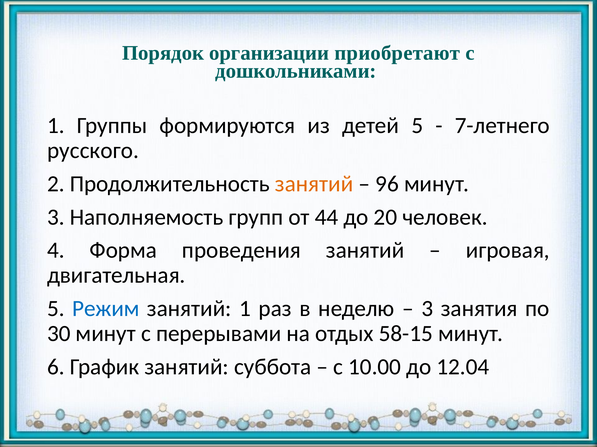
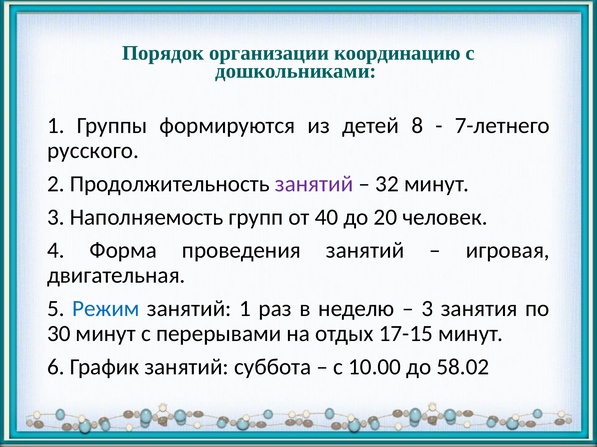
приобретают: приобретают -> координацию
детей 5: 5 -> 8
занятий at (314, 184) colour: orange -> purple
96: 96 -> 32
44: 44 -> 40
58-15: 58-15 -> 17-15
12.04: 12.04 -> 58.02
